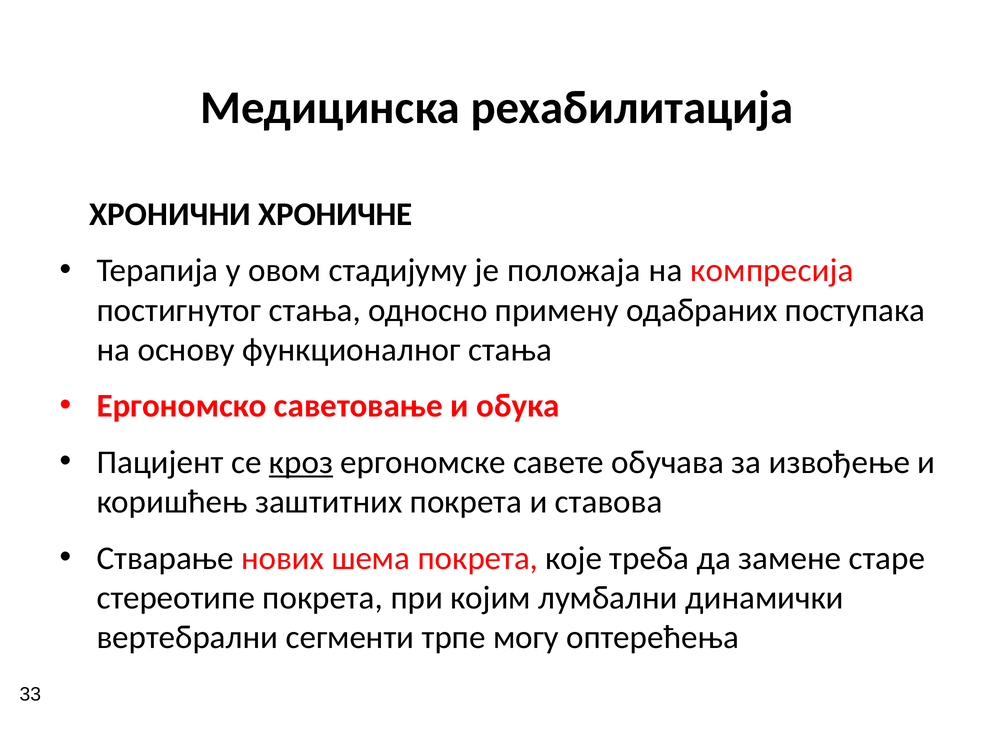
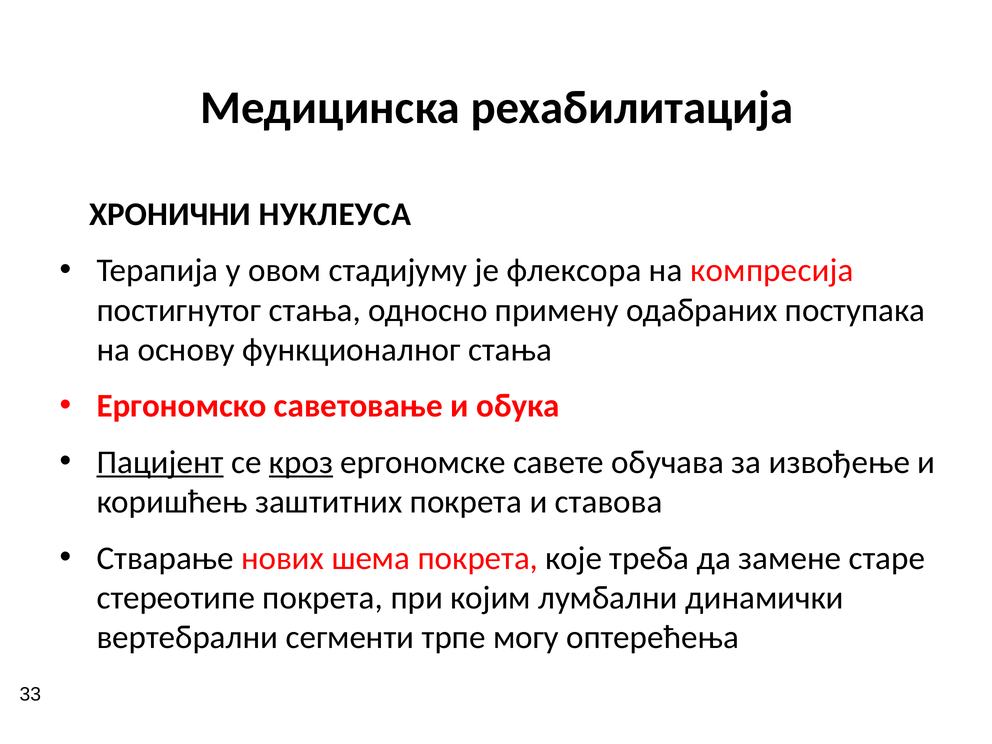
ХРОНИЧНЕ: ХРОНИЧНЕ -> НУКЛЕУСА
положаја: положаја -> флексора
Пацијент underline: none -> present
